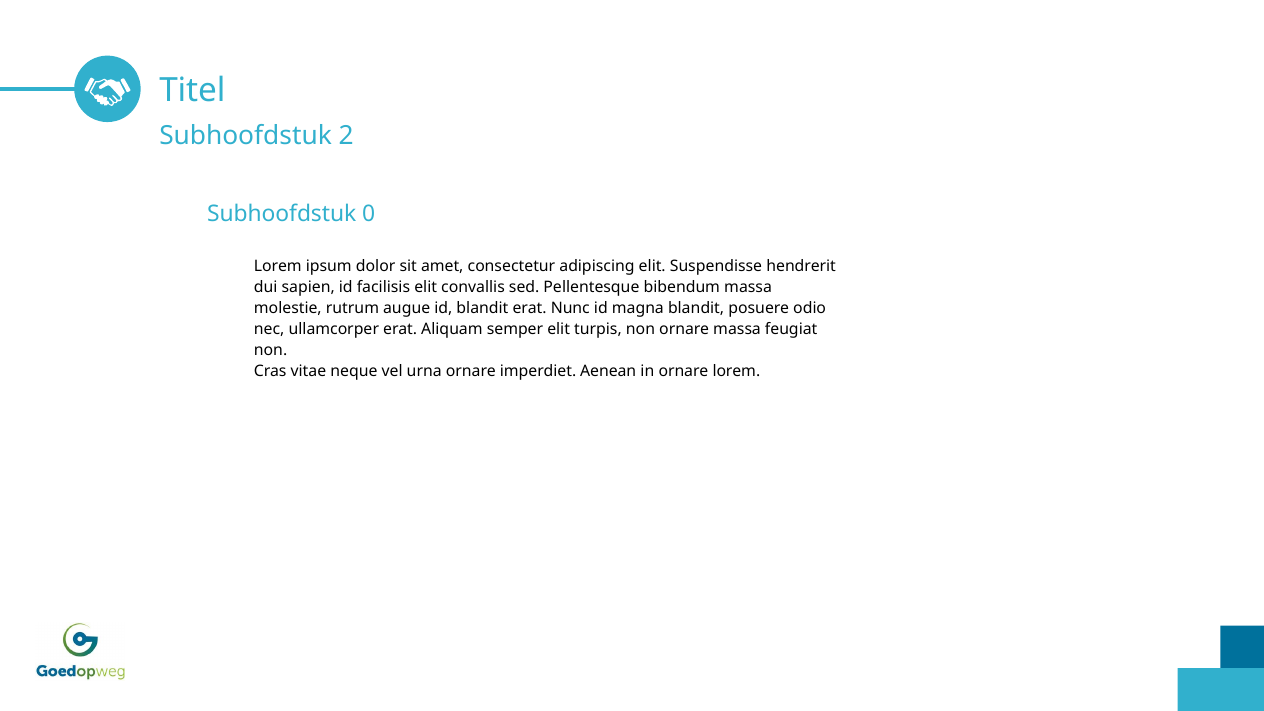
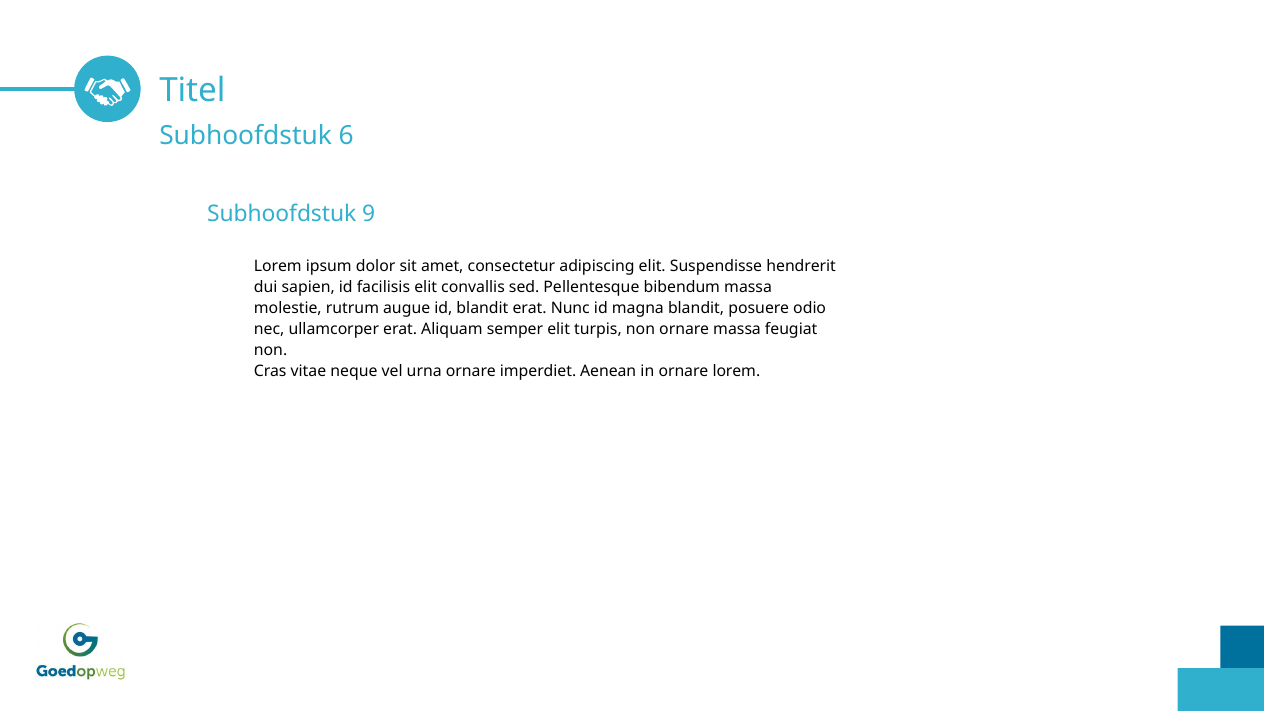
2: 2 -> 6
0: 0 -> 9
